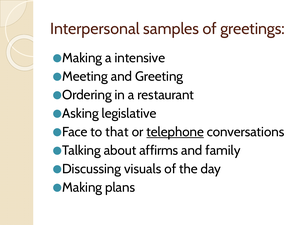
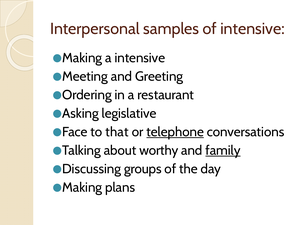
of greetings: greetings -> intensive
affirms: affirms -> worthy
family underline: none -> present
visuals: visuals -> groups
